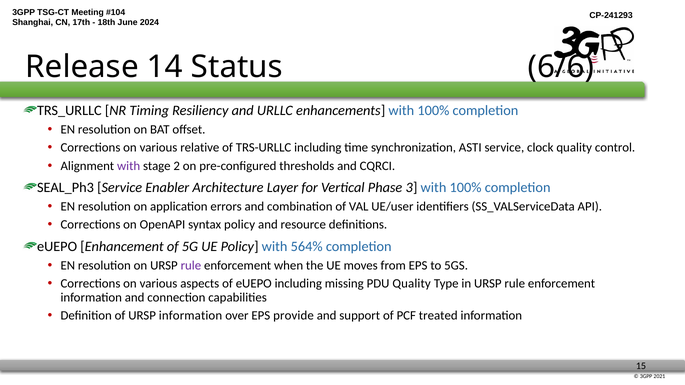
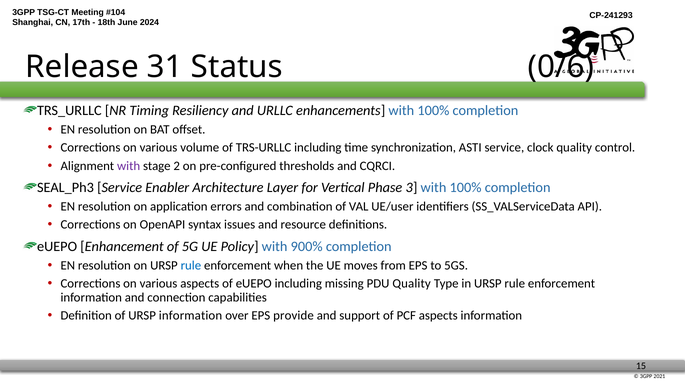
14: 14 -> 31
6/6: 6/6 -> 0/6
relative: relative -> volume
syntax policy: policy -> issues
564%: 564% -> 900%
rule at (191, 266) colour: purple -> blue
PCF treated: treated -> aspects
